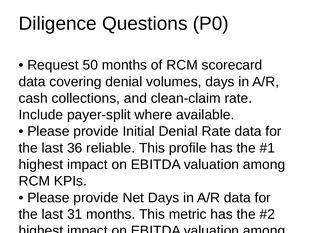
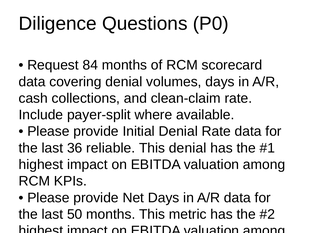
50: 50 -> 84
This profile: profile -> denial
31: 31 -> 50
